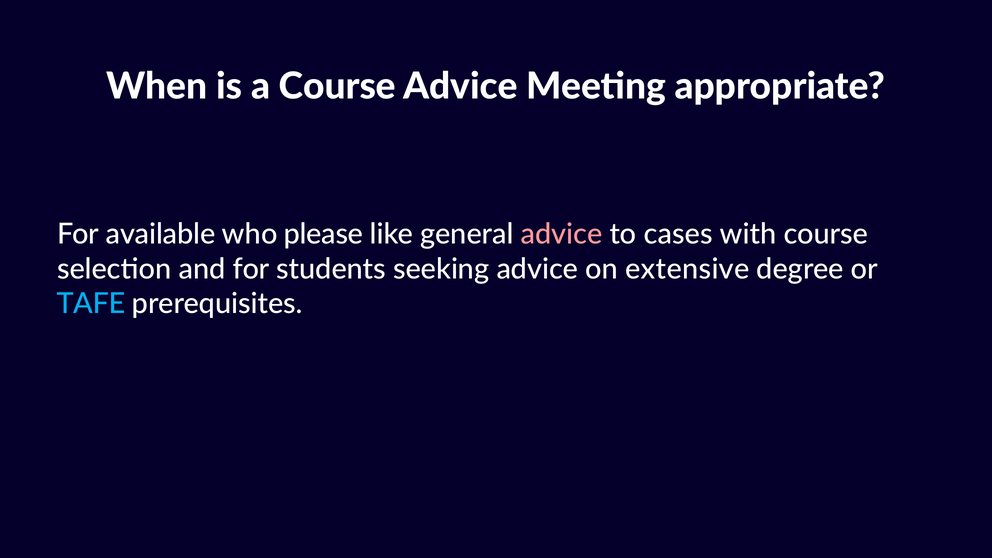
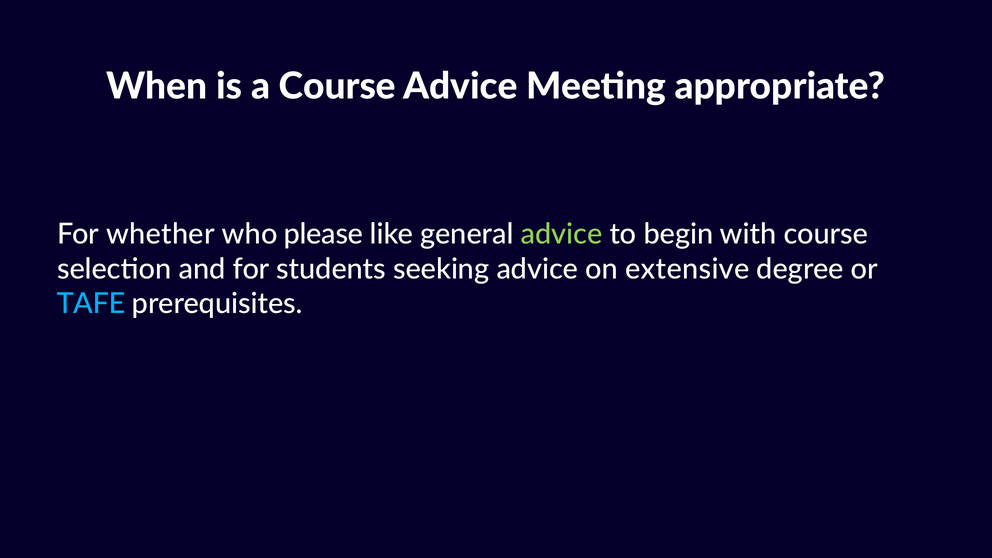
available: available -> whether
advice at (562, 234) colour: pink -> light green
cases: cases -> begin
